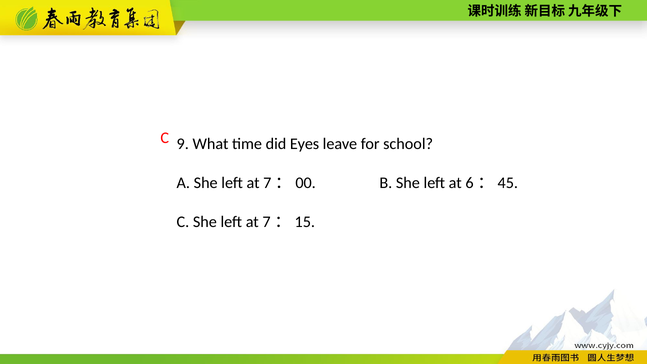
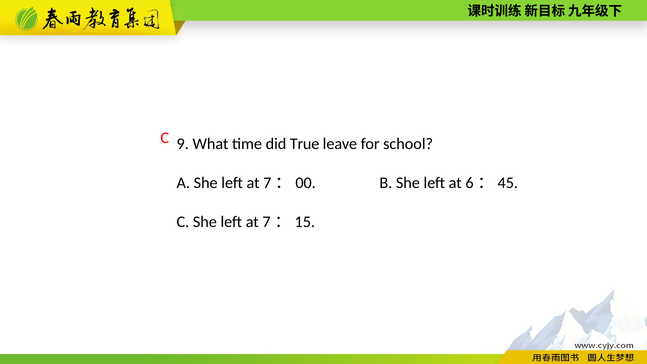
Eyes: Eyes -> True
